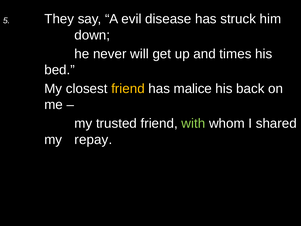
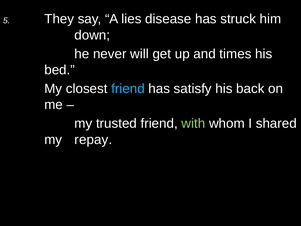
evil: evil -> lies
friend at (128, 89) colour: yellow -> light blue
malice: malice -> satisfy
